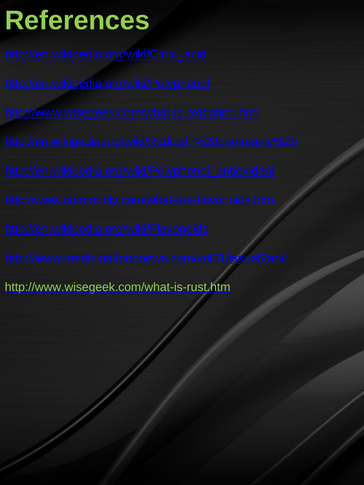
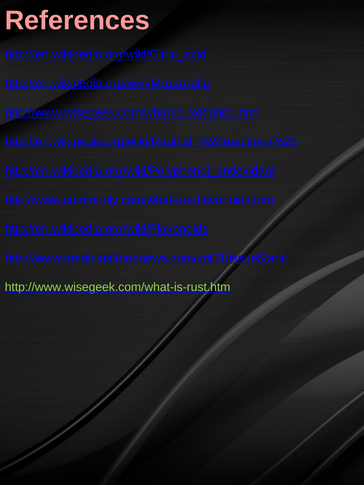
References colour: light green -> pink
http://en.wikipedia.org/wiki/Polyphenol: http://en.wikipedia.org/wiki/Polyphenol -> http://en.wikipedia.org/wiki/Mozzarella
http://en.wikipedia.org/wiki/Radical_%28commonly%29: http://en.wikipedia.org/wiki/Radical_%28commonly%29 -> http://en.wikipedia.org/wiki/Radical_%28reactions%29
